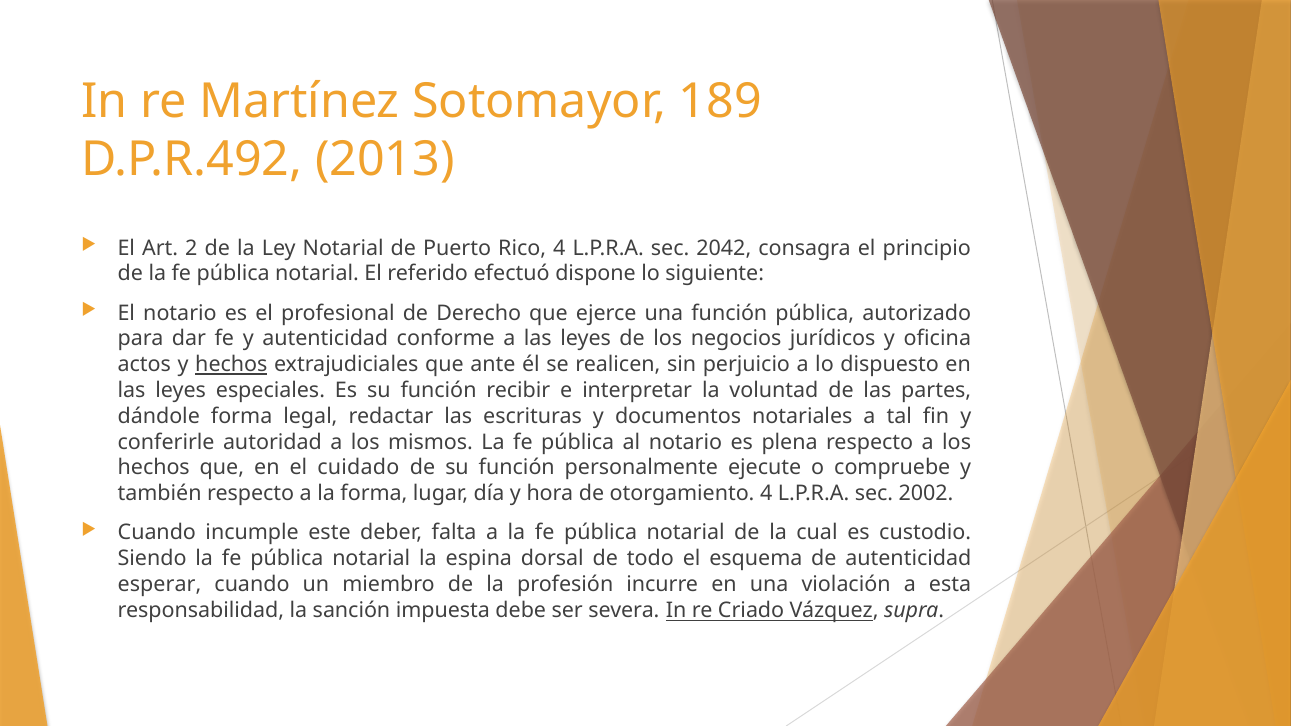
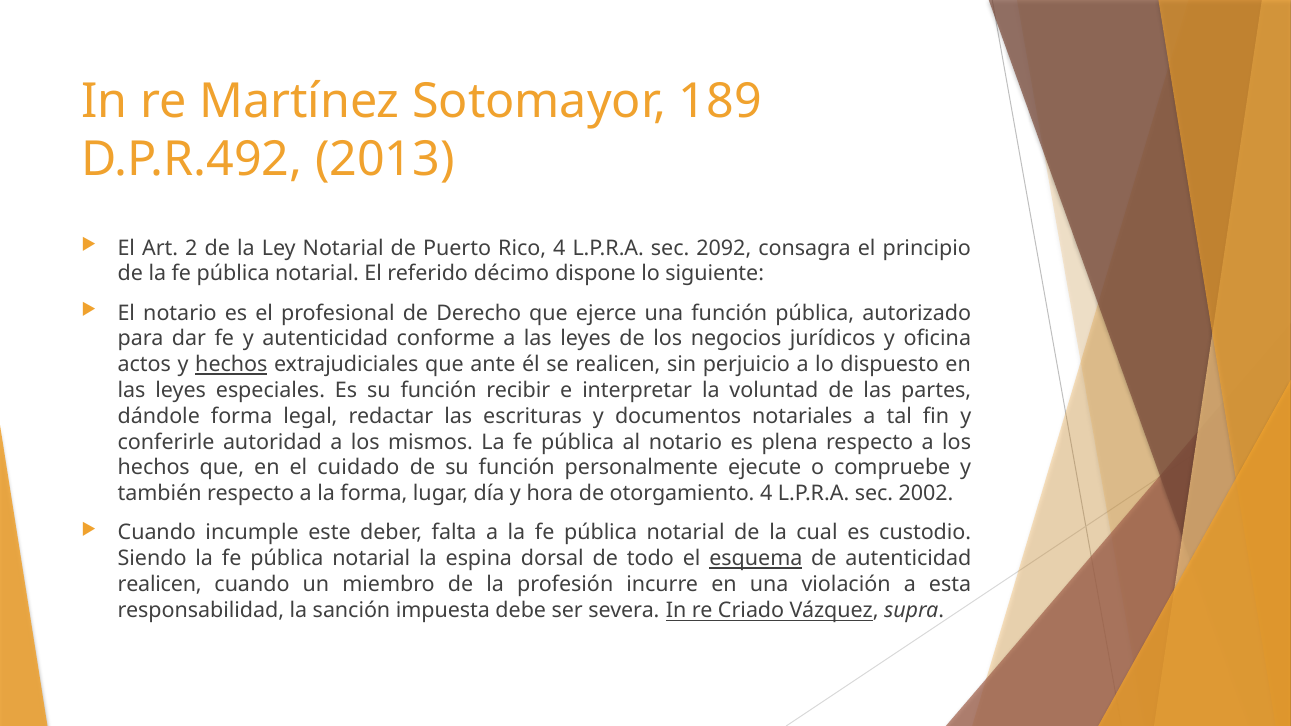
2042: 2042 -> 2092
efectuó: efectuó -> décimo
esquema underline: none -> present
esperar at (160, 585): esperar -> realicen
